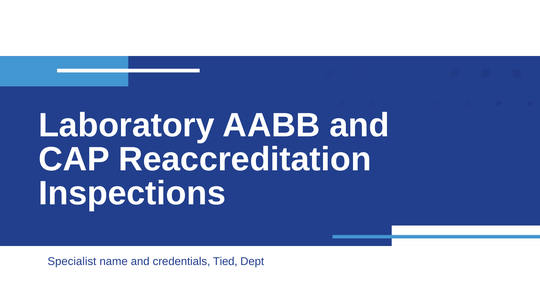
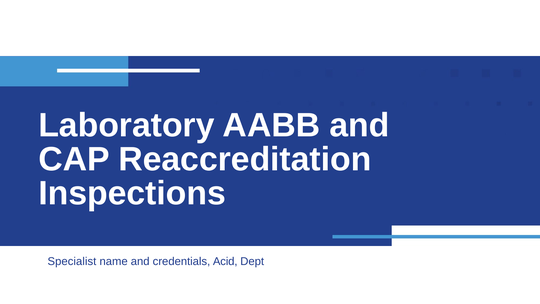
Tied: Tied -> Acid
